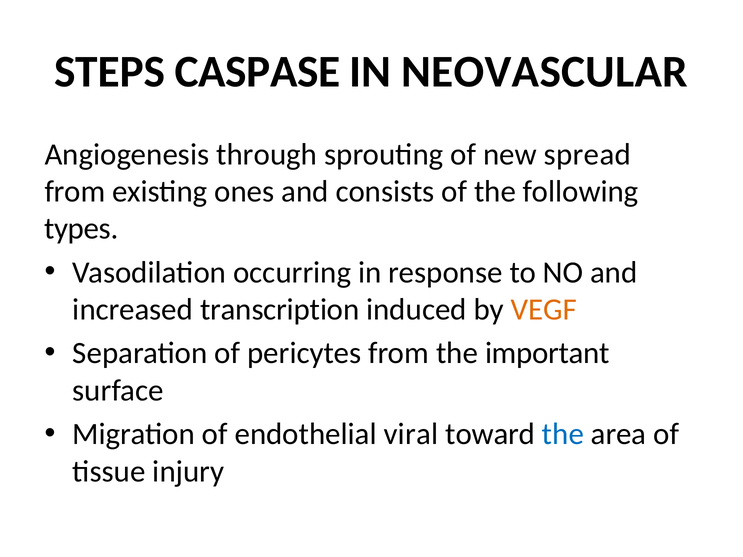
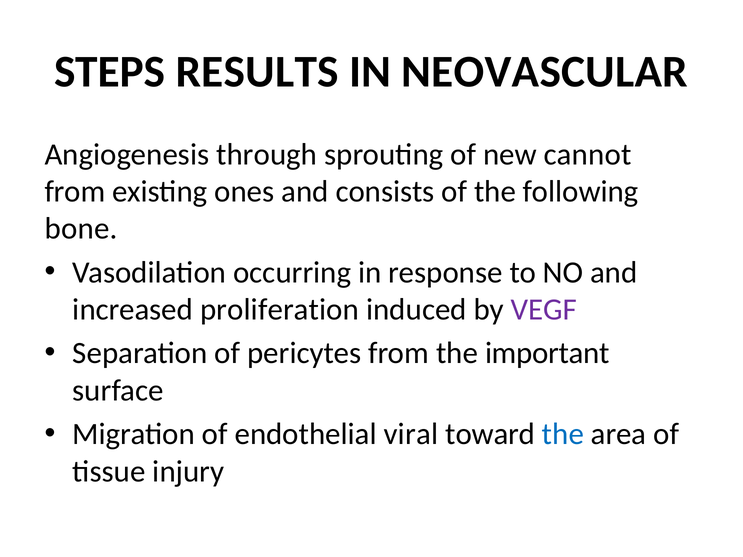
CASPASE: CASPASE -> RESULTS
spread: spread -> cannot
types: types -> bone
transcription: transcription -> proliferation
VEGF colour: orange -> purple
